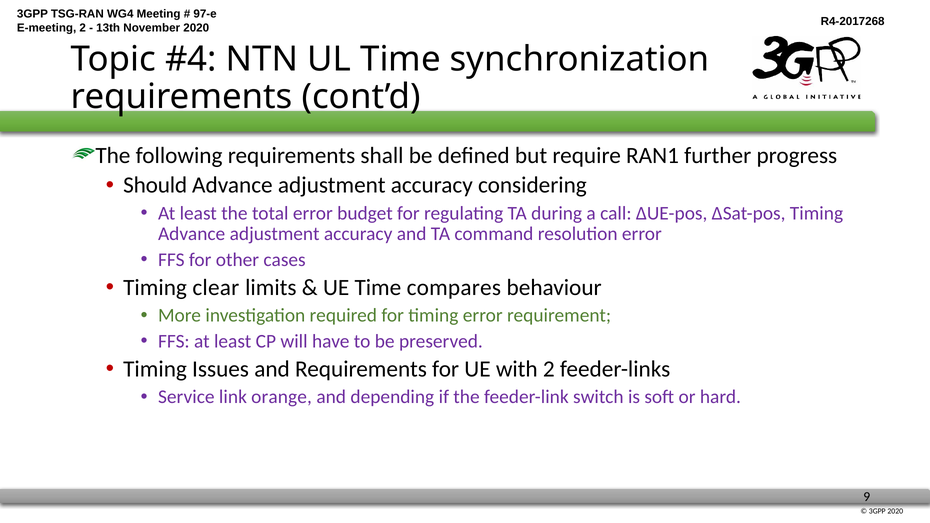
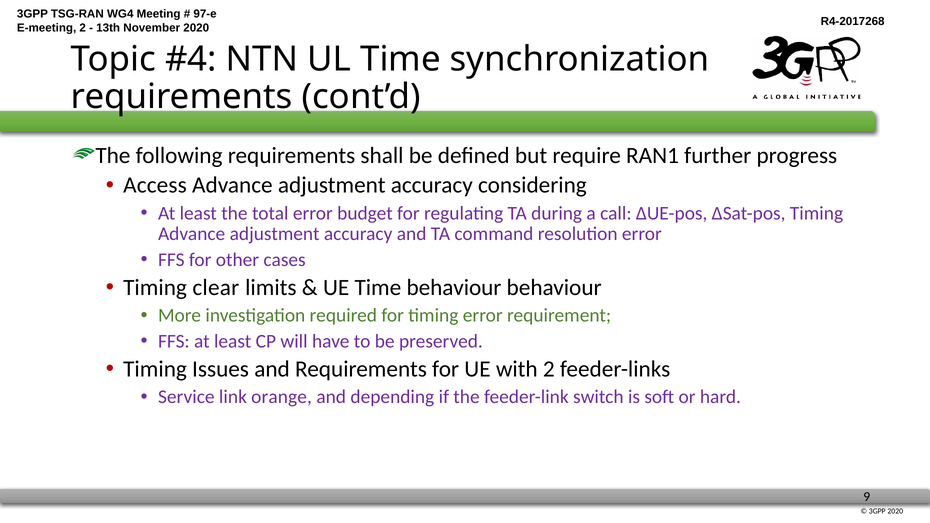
Should: Should -> Access
Time compares: compares -> behaviour
